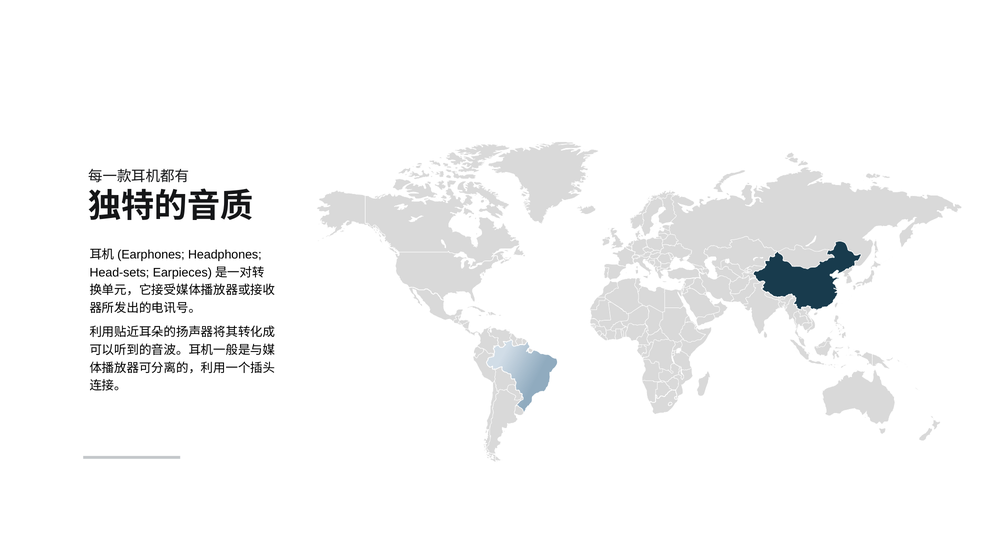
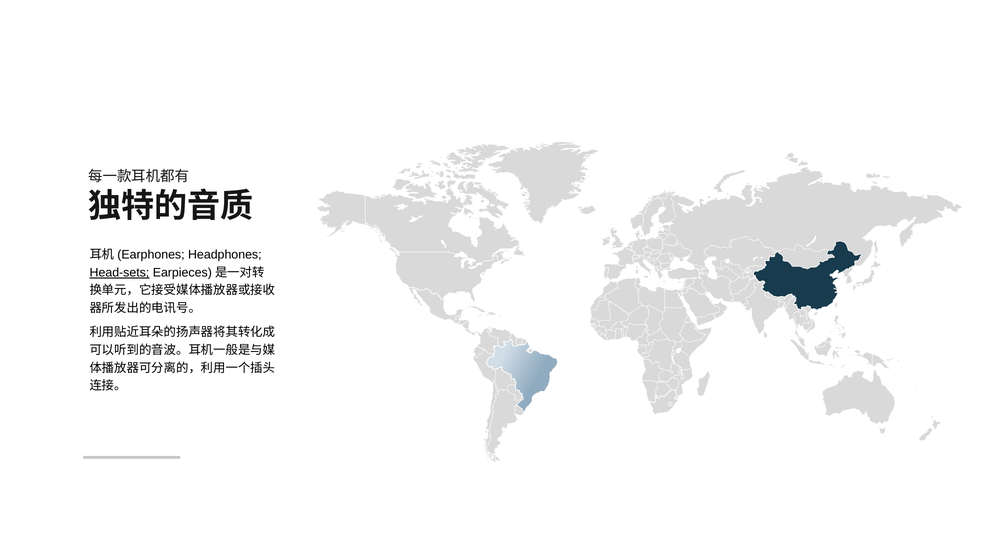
Head-sets underline: none -> present
